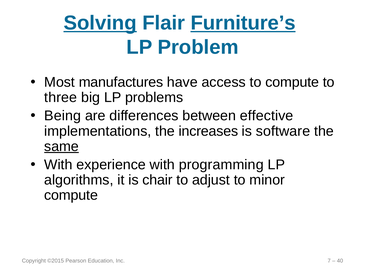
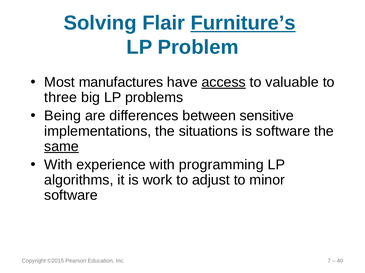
Solving underline: present -> none
access underline: none -> present
to compute: compute -> valuable
effective: effective -> sensitive
increases: increases -> situations
chair: chair -> work
compute at (71, 196): compute -> software
